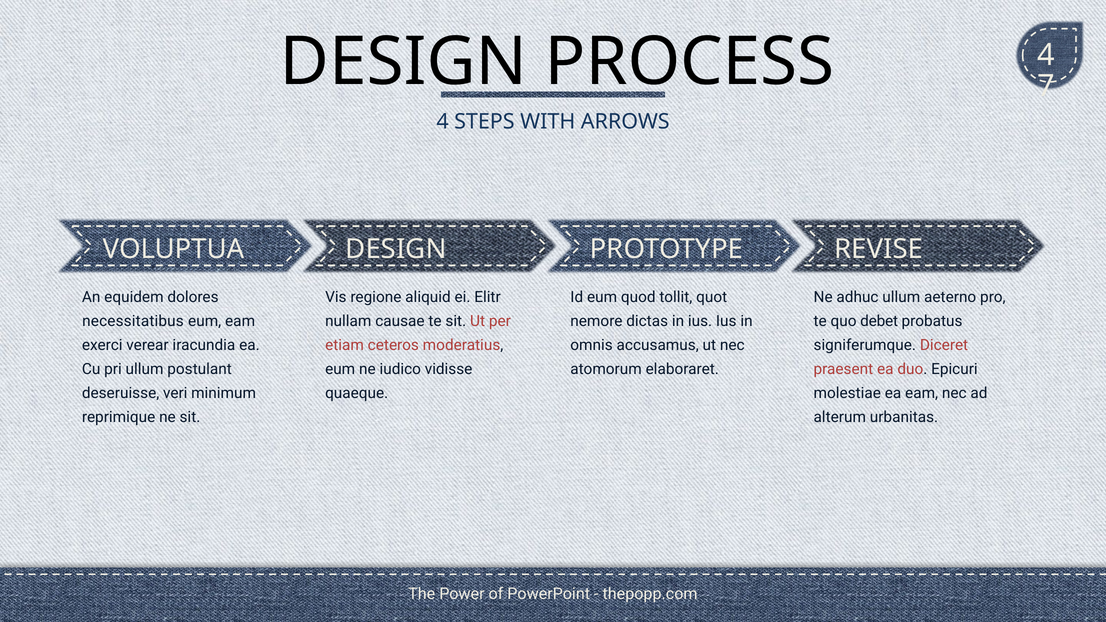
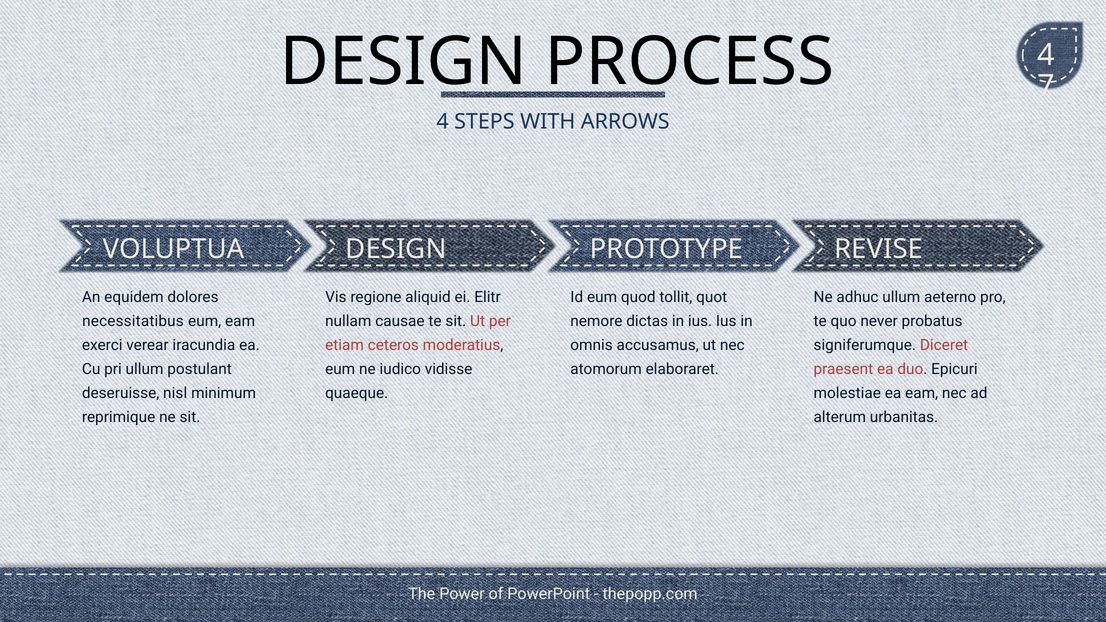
debet: debet -> never
veri: veri -> nisl
